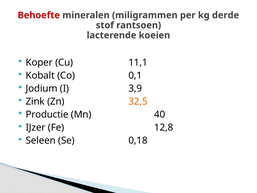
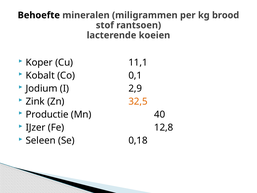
Behoefte colour: red -> black
derde: derde -> brood
3,9: 3,9 -> 2,9
